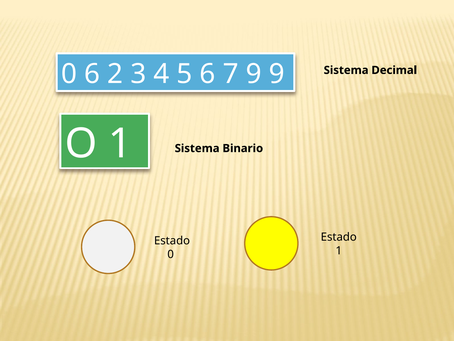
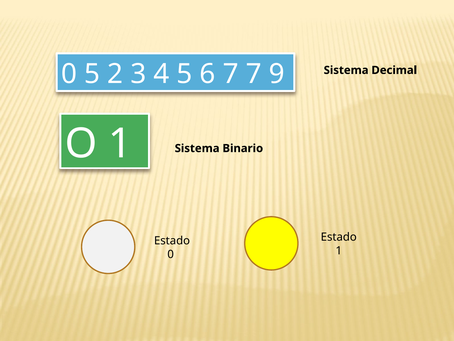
0 6: 6 -> 5
7 9: 9 -> 7
